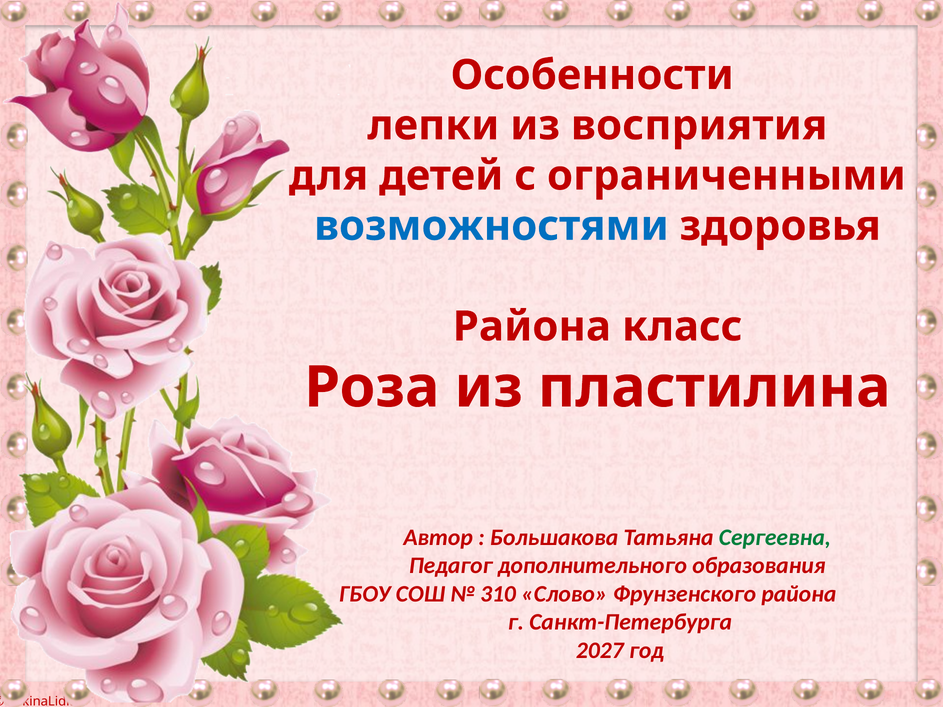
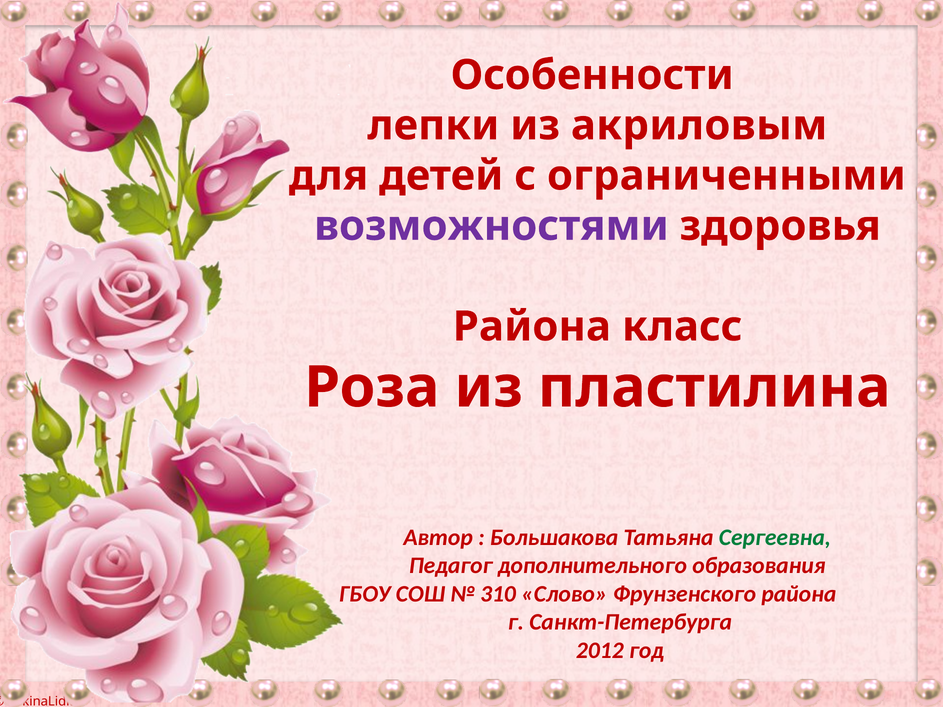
восприятия: восприятия -> акриловым
возможностями colour: blue -> purple
2027: 2027 -> 2012
